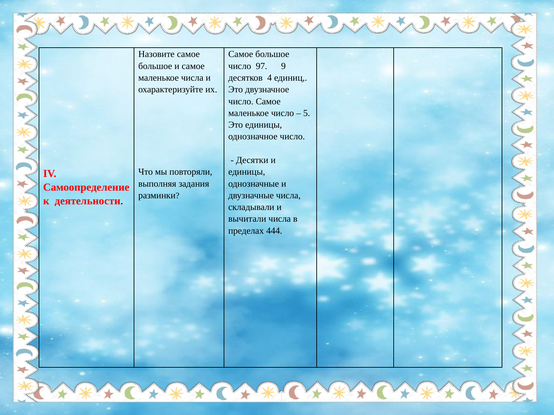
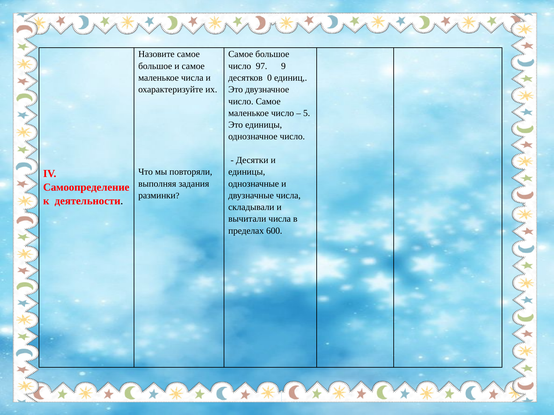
4: 4 -> 0
444: 444 -> 600
